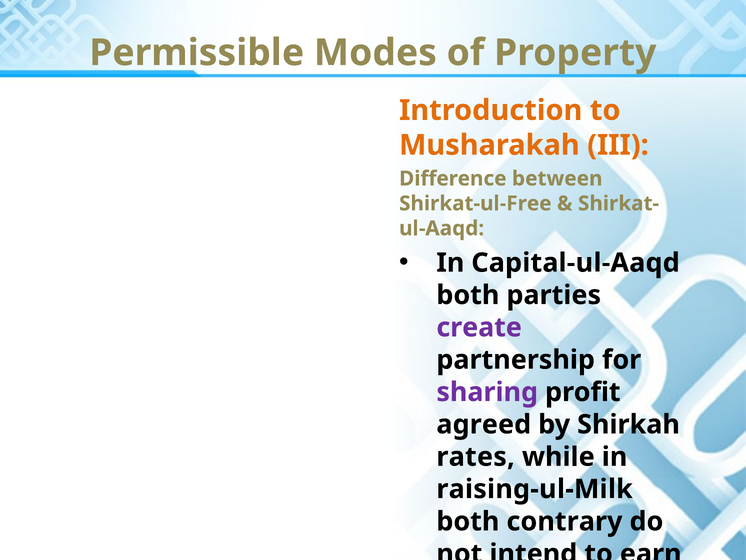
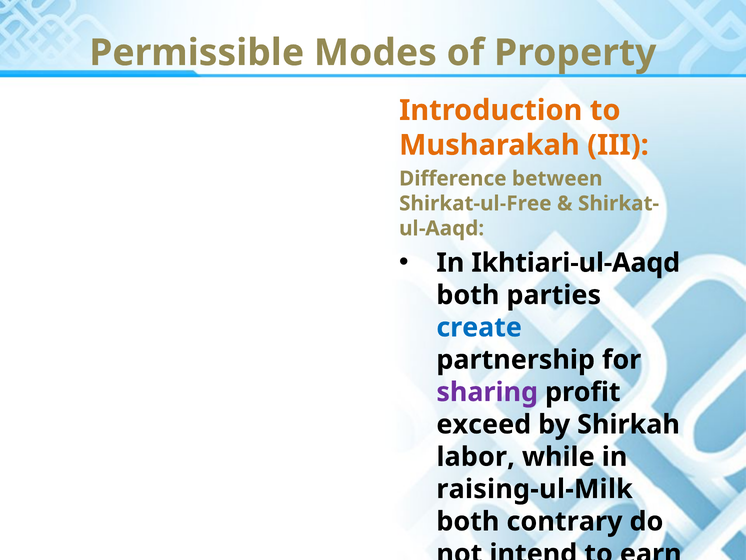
Capital-ul-Aaqd: Capital-ul-Aaqd -> Ikhtiari-ul-Aaqd
create colour: purple -> blue
agreed: agreed -> exceed
rates: rates -> labor
